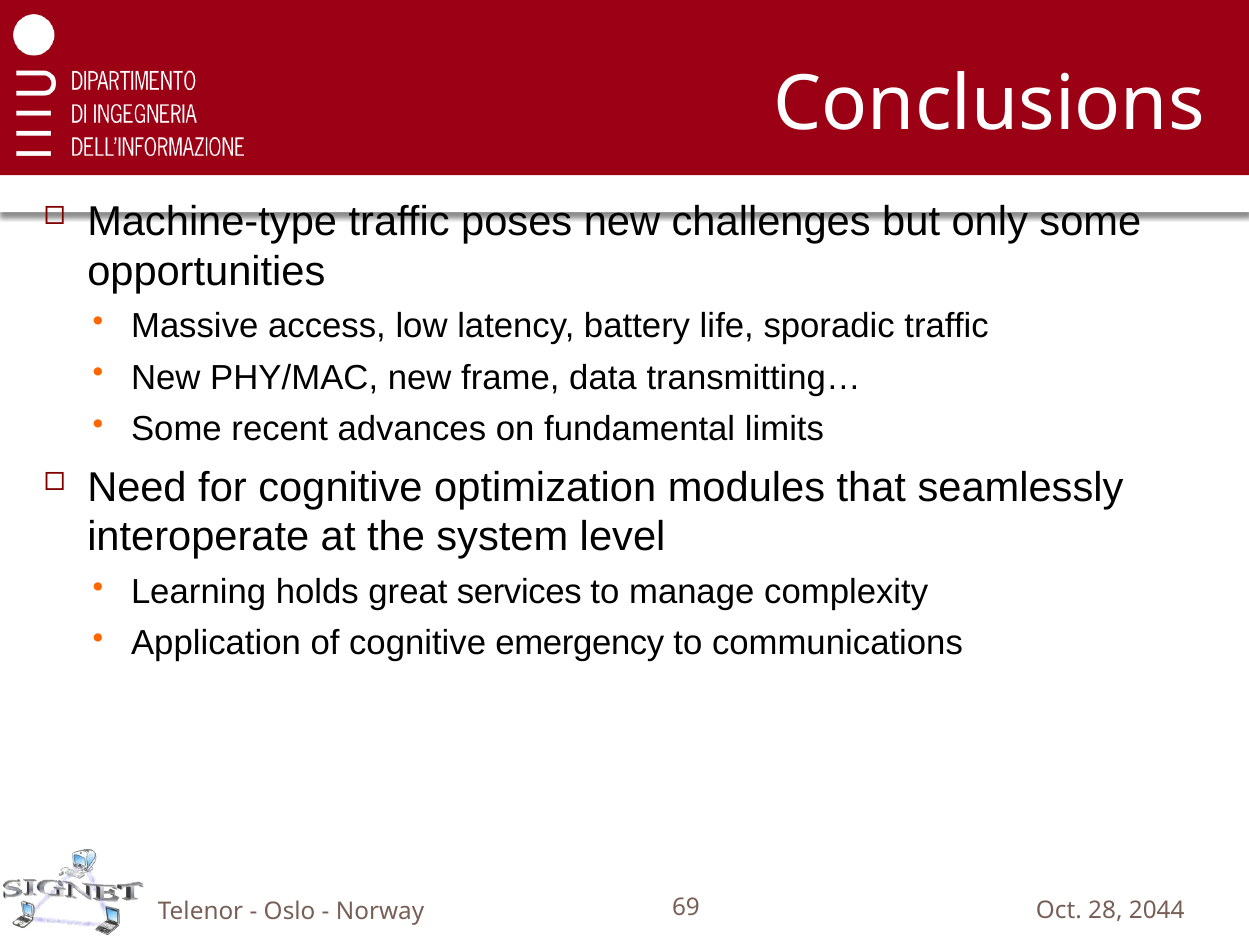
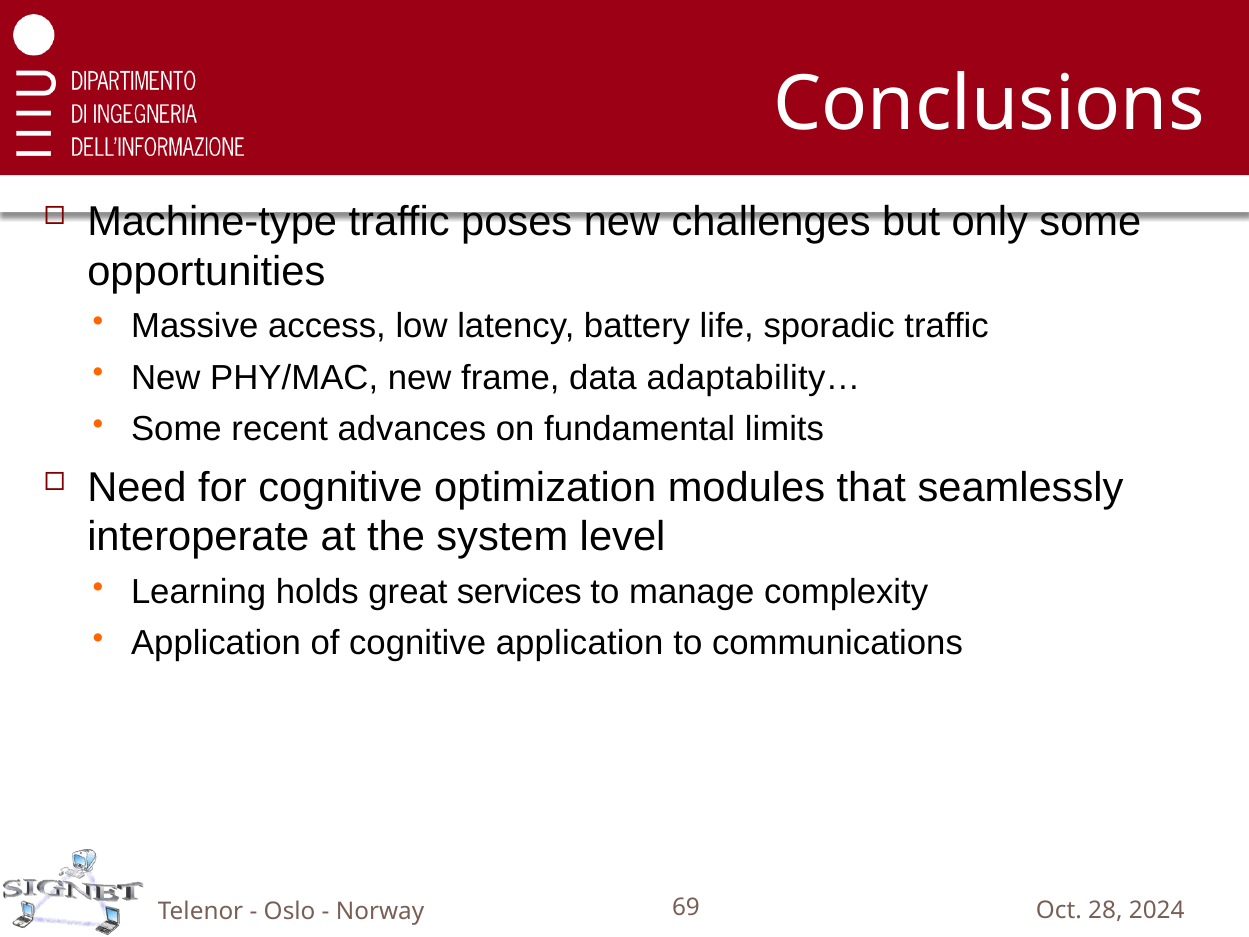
transmitting…: transmitting… -> adaptability…
cognitive emergency: emergency -> application
2044: 2044 -> 2024
